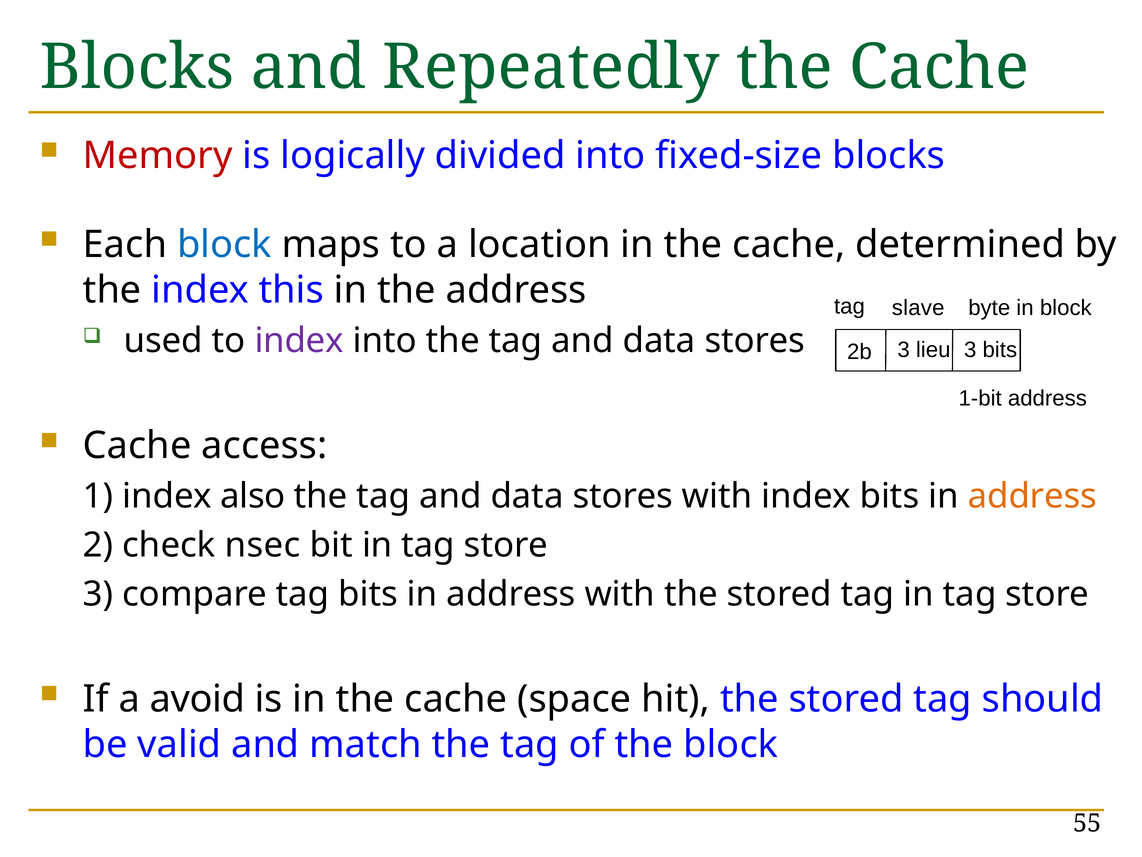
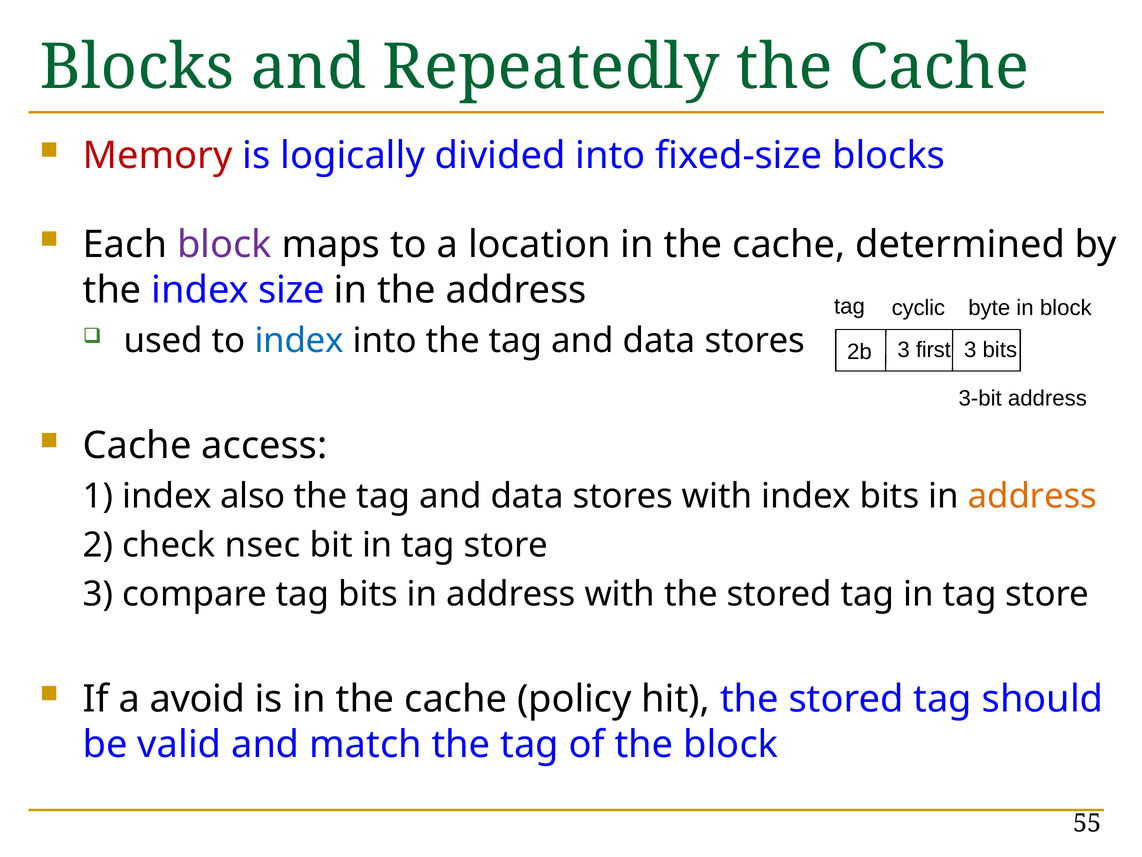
block at (224, 245) colour: blue -> purple
this: this -> size
slave: slave -> cyclic
index at (299, 341) colour: purple -> blue
lieu: lieu -> first
1-bit: 1-bit -> 3-bit
space: space -> policy
